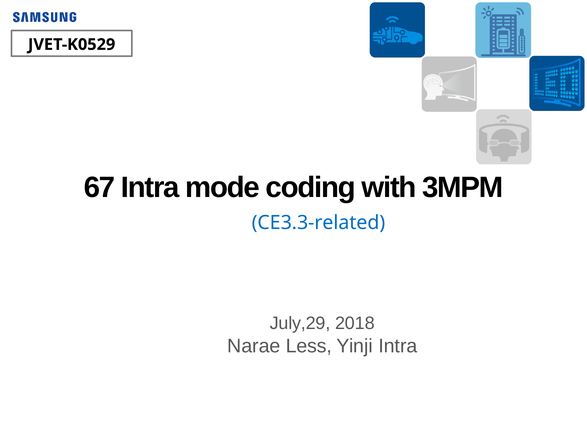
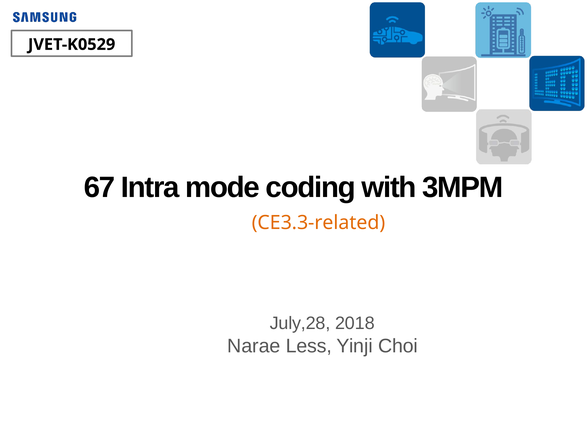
CE3.3-related colour: blue -> orange
July,29: July,29 -> July,28
Yinji Intra: Intra -> Choi
